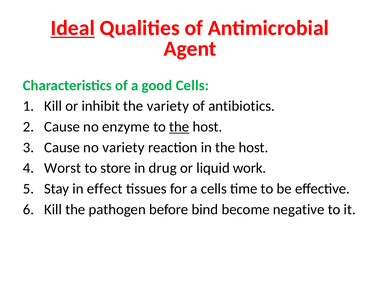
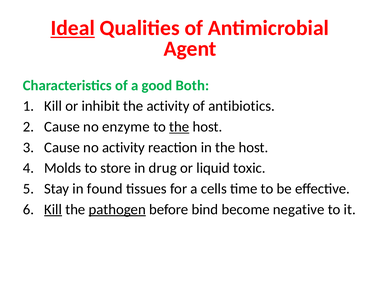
good Cells: Cells -> Both
the variety: variety -> activity
no variety: variety -> activity
Worst: Worst -> Molds
work: work -> toxic
effect: effect -> found
Kill at (53, 209) underline: none -> present
pathogen underline: none -> present
